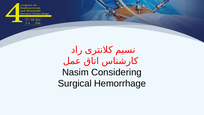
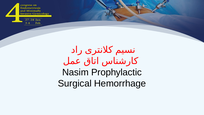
Considering: Considering -> Prophylactic
